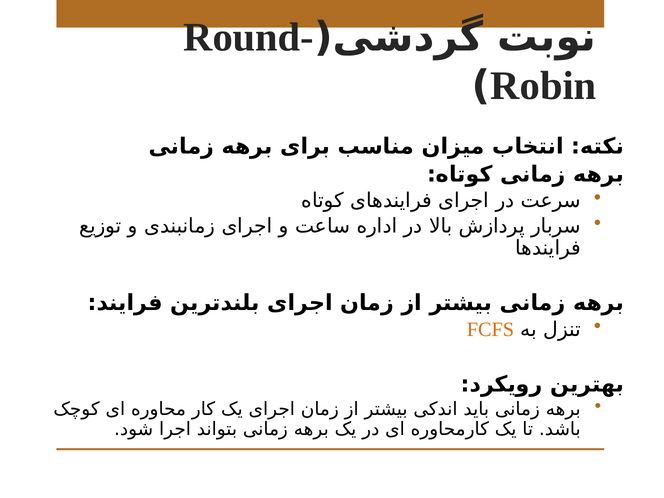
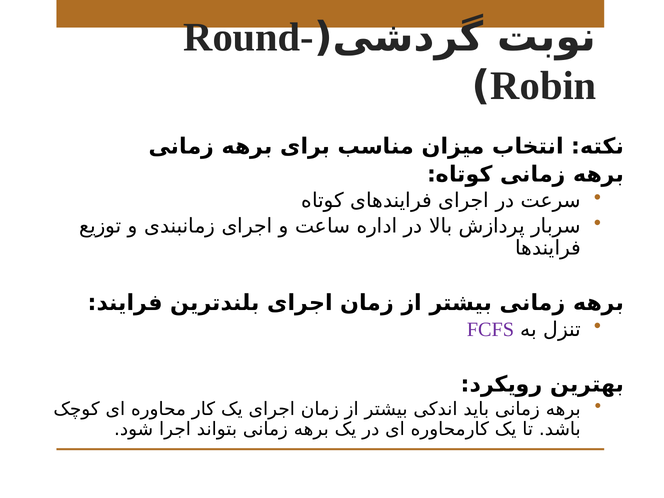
FCFS colour: orange -> purple
